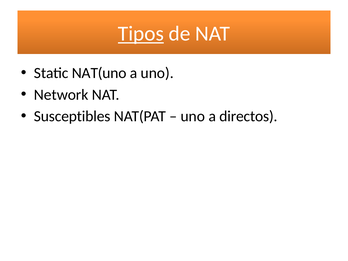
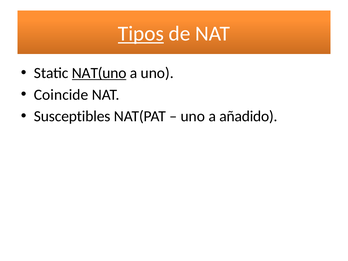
NAT(uno underline: none -> present
Network: Network -> Coincide
directos: directos -> añadido
